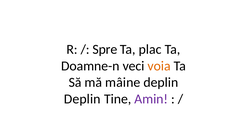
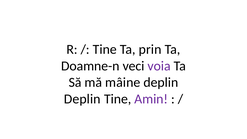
Spre at (105, 49): Spre -> Tine
plac: plac -> prin
voia colour: orange -> purple
